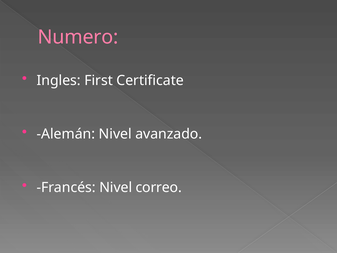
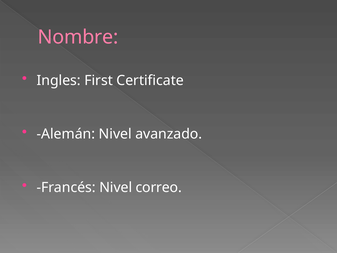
Numero: Numero -> Nombre
